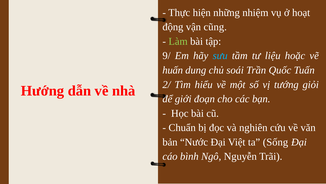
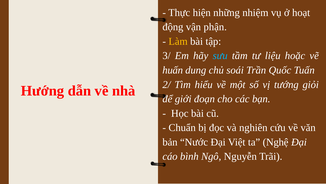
cũng: cũng -> phận
Làm colour: light green -> yellow
9/: 9/ -> 3/
Sống: Sống -> Nghệ
